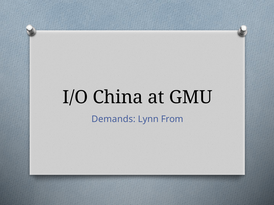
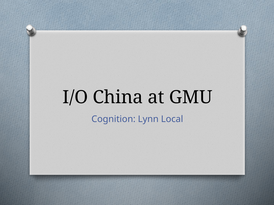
Demands: Demands -> Cognition
From: From -> Local
